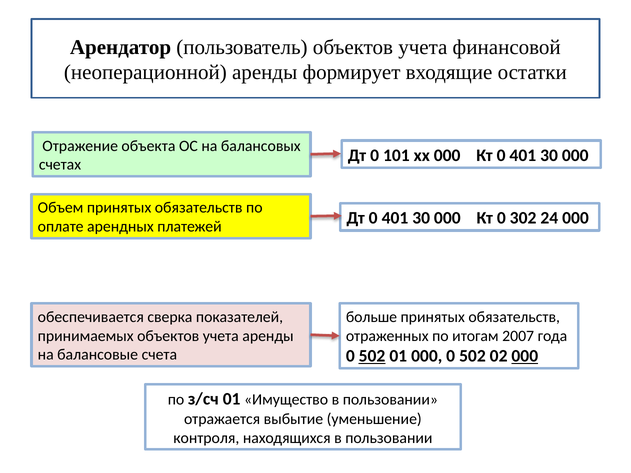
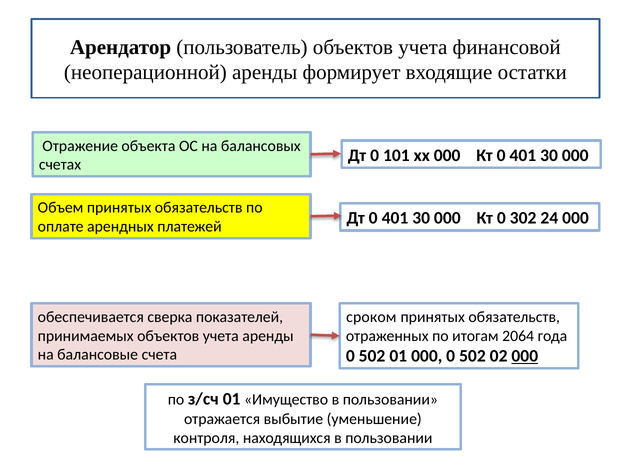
больше: больше -> сроком
2007: 2007 -> 2064
502 at (372, 356) underline: present -> none
